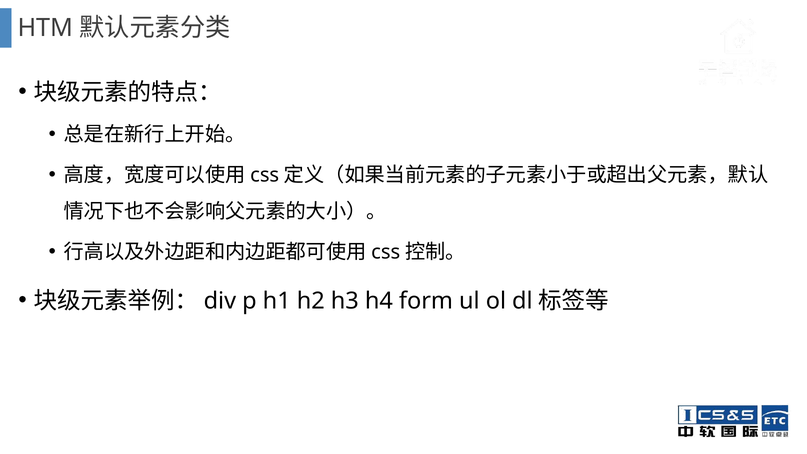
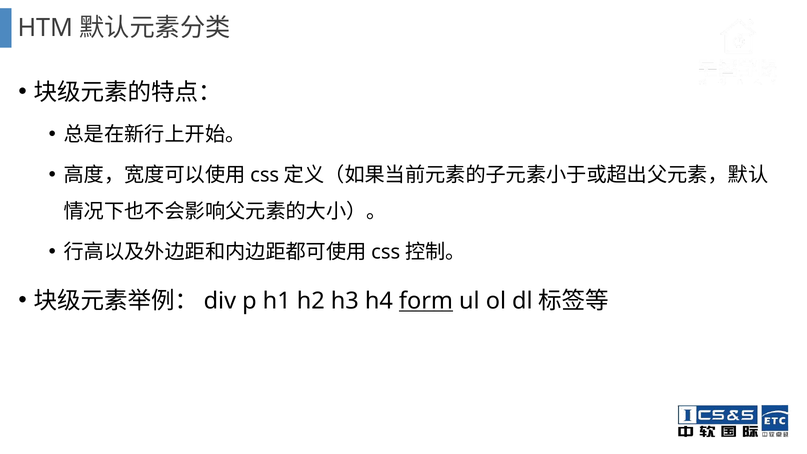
form underline: none -> present
